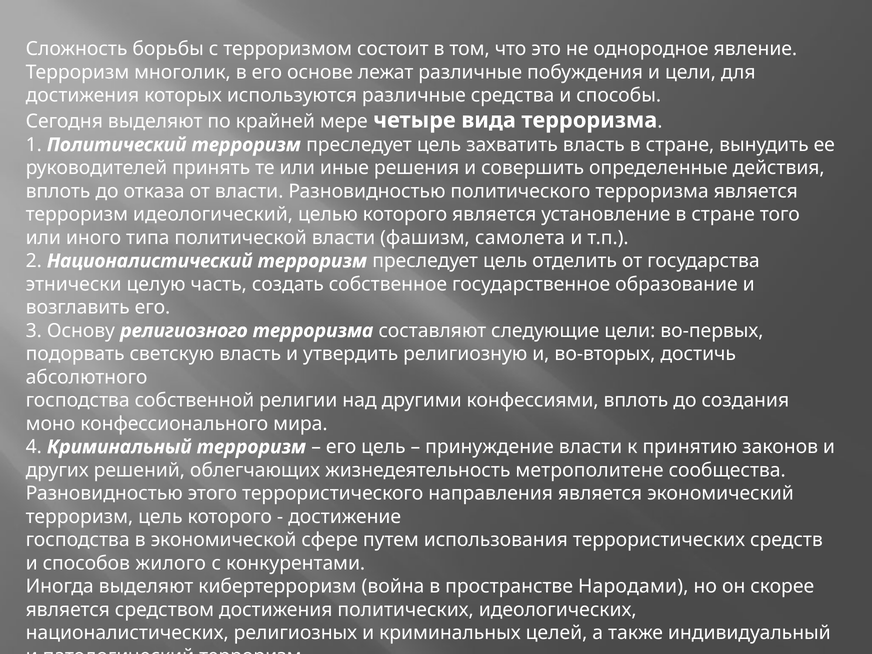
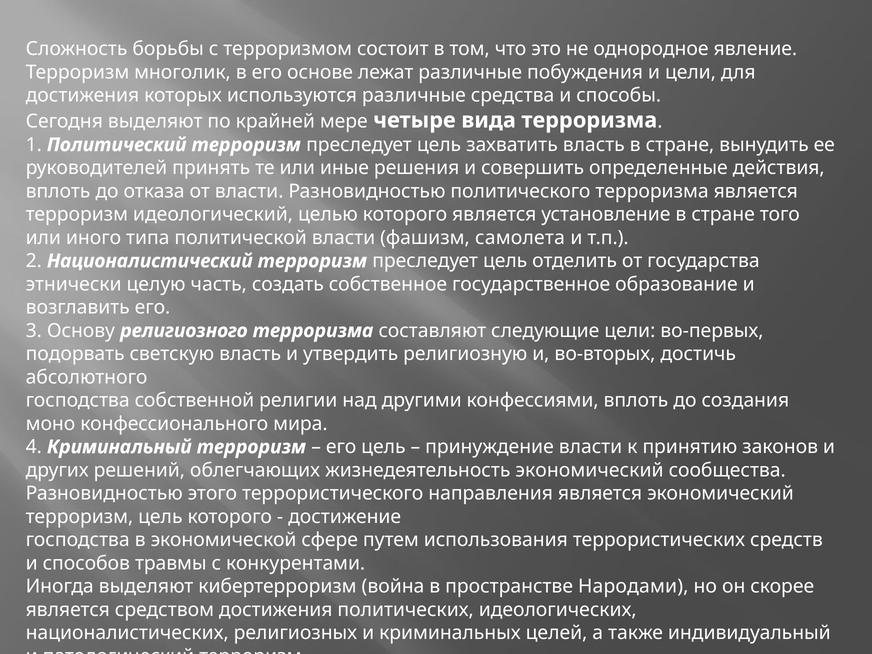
жизнедеятельность метрополитене: метрополитене -> экономический
жилого: жилого -> травмы
